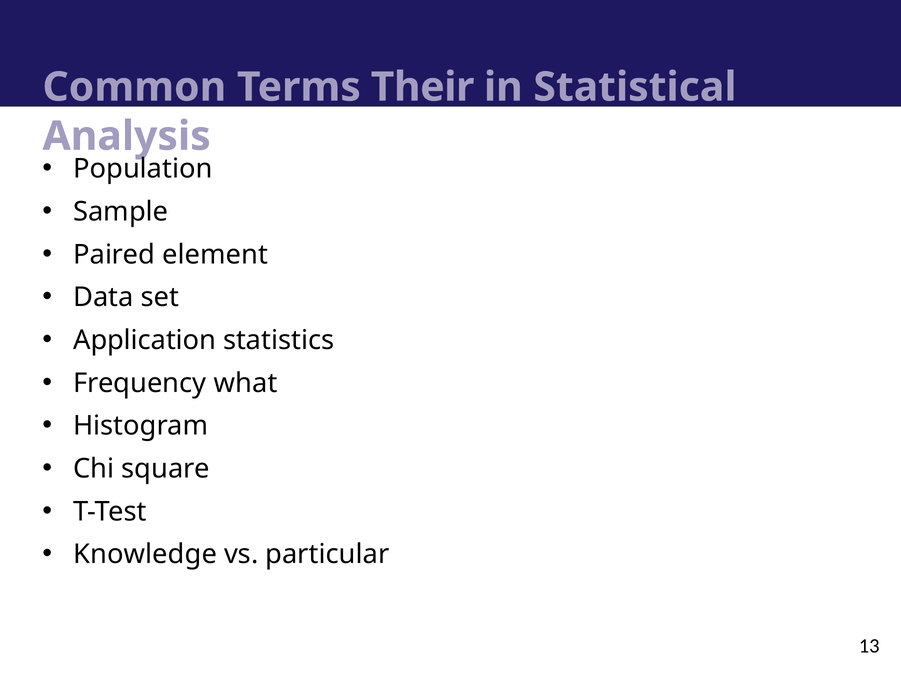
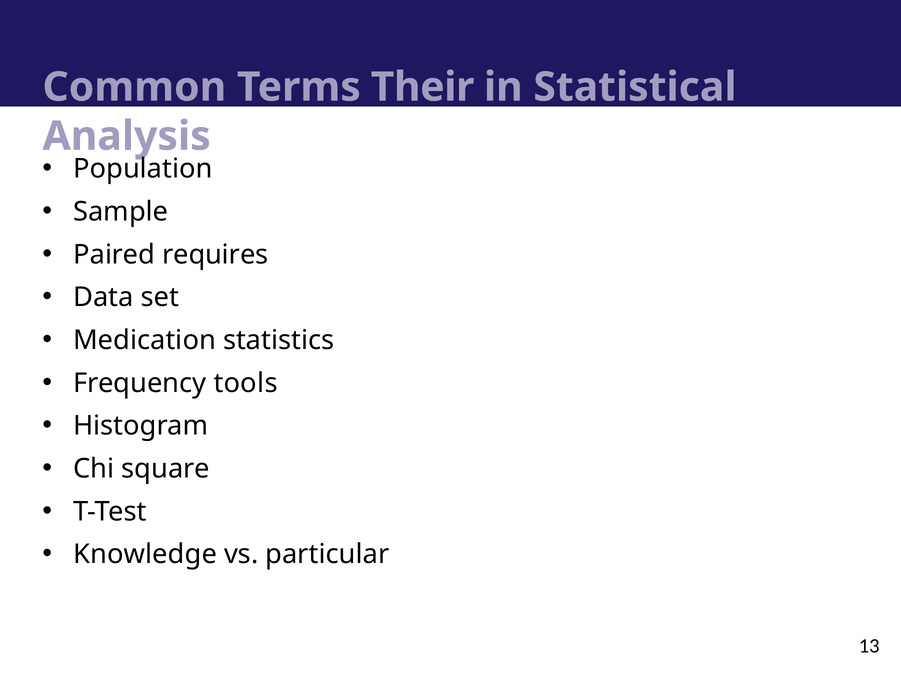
element: element -> requires
Application: Application -> Medication
what: what -> tools
